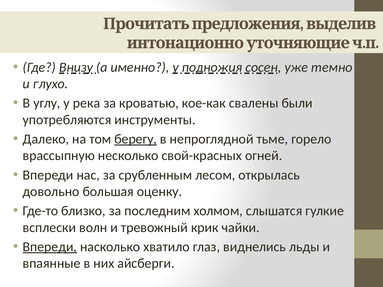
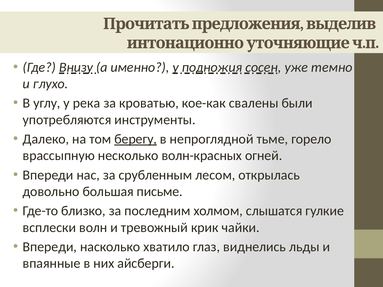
свой-красных: свой-красных -> волн-красных
оценку: оценку -> письме
Впереди at (50, 247) underline: present -> none
